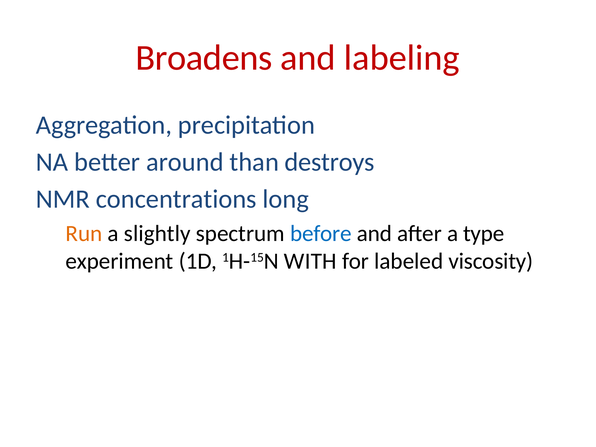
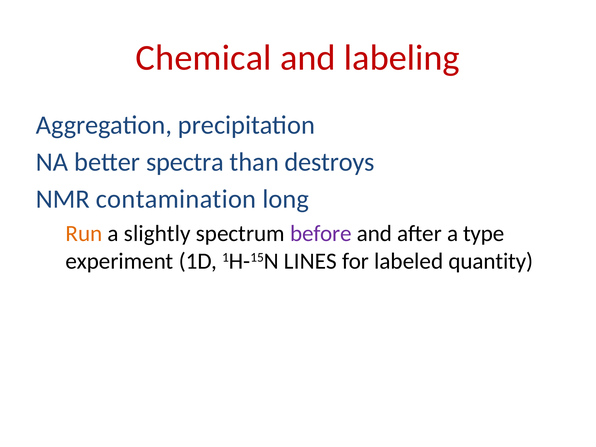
Broadens: Broadens -> Chemical
around: around -> spectra
concentrations: concentrations -> contamination
before colour: blue -> purple
WITH: WITH -> LINES
viscosity: viscosity -> quantity
